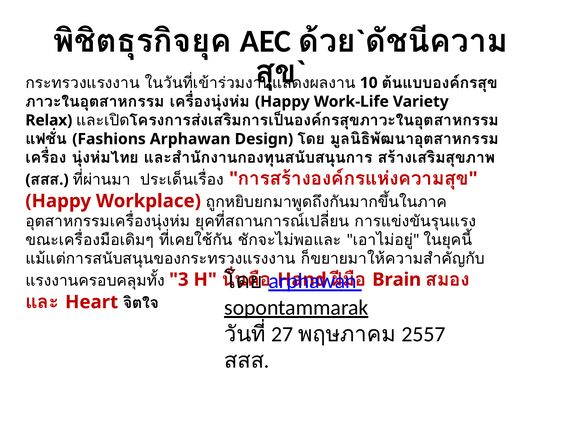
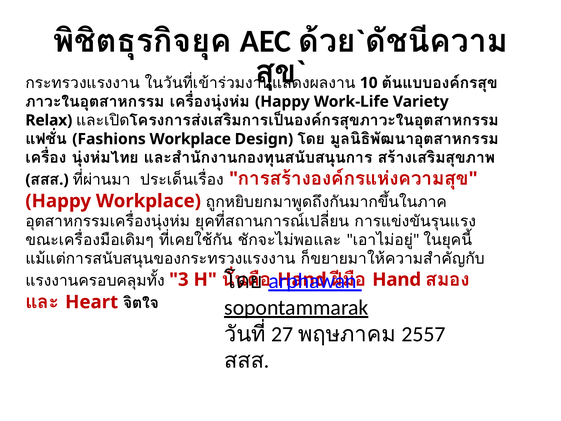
Fashions Arphawan: Arphawan -> Workplace
Brain at (397, 279): Brain -> Hand
